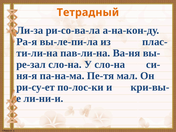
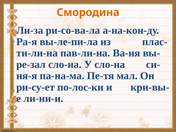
Тетрадный: Тетрадный -> Смородина
